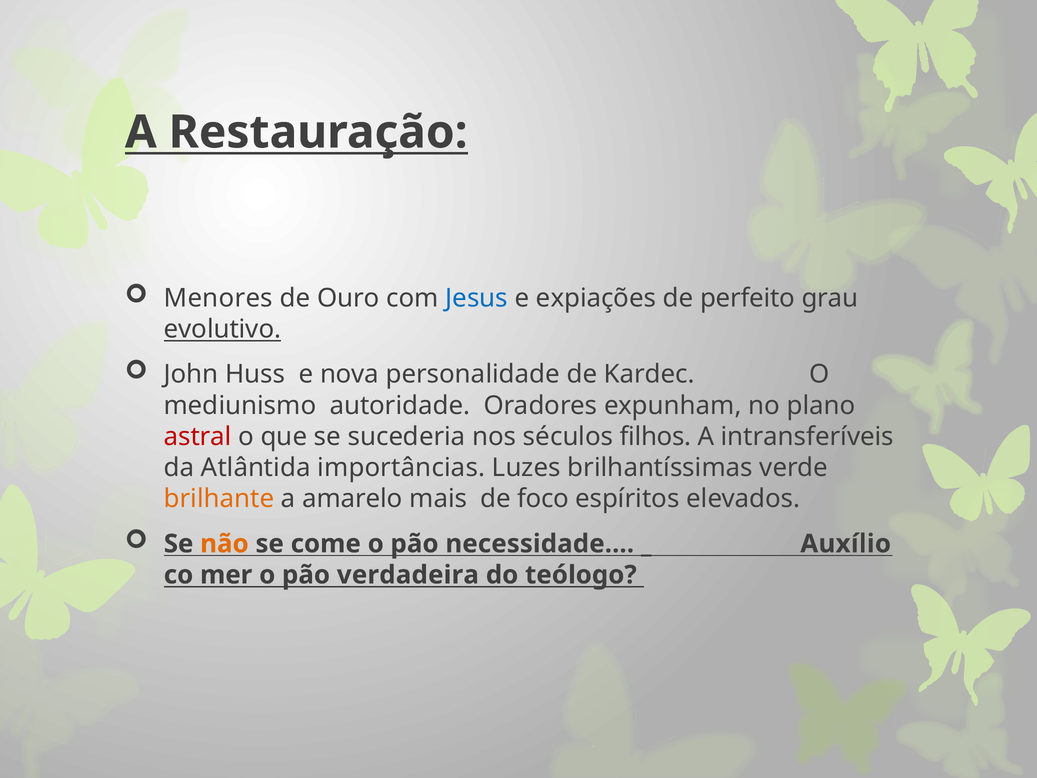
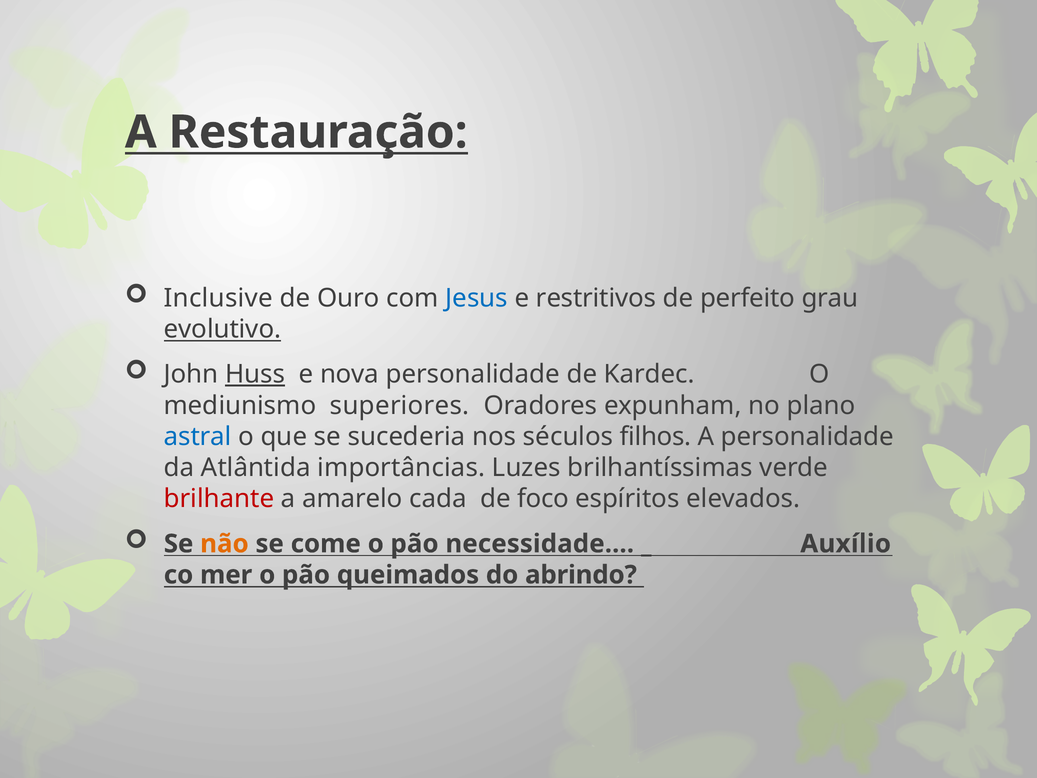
Menores: Menores -> Inclusive
expiações: expiações -> restritivos
Huss underline: none -> present
autoridade: autoridade -> superiores
astral colour: red -> blue
A intransferíveis: intransferíveis -> personalidade
brilhante colour: orange -> red
mais: mais -> cada
verdadeira: verdadeira -> queimados
teólogo: teólogo -> abrindo
